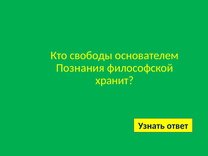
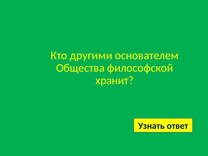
свободы: свободы -> другими
Познания: Познания -> Общества
